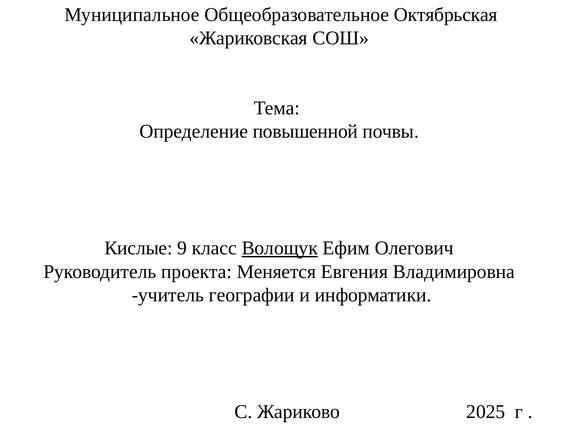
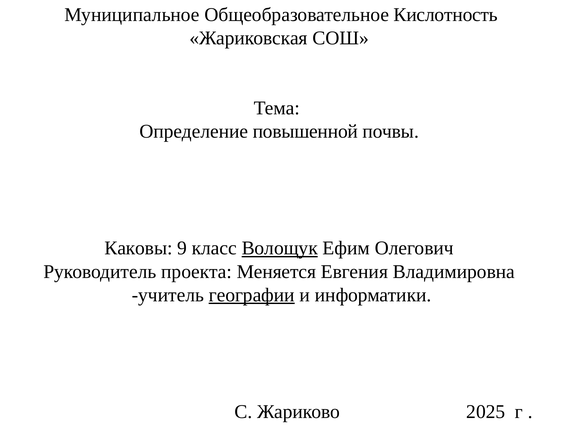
Октябрьская: Октябрьская -> Кислотность
Кислые: Кислые -> Каковы
географии underline: none -> present
